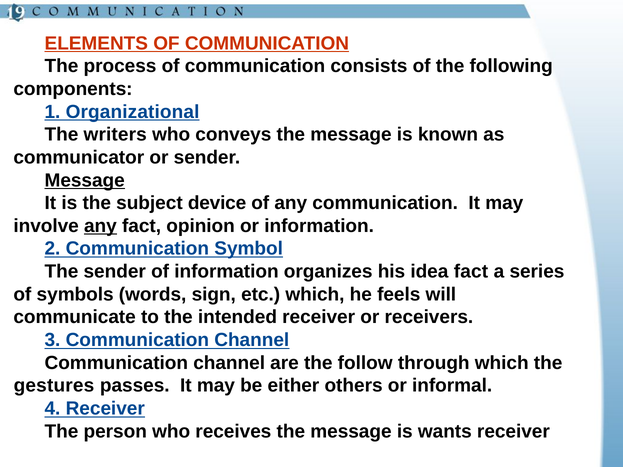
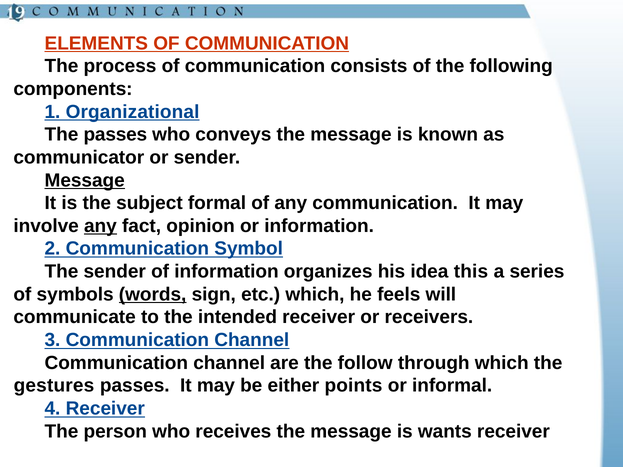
The writers: writers -> passes
device: device -> formal
idea fact: fact -> this
words underline: none -> present
others: others -> points
